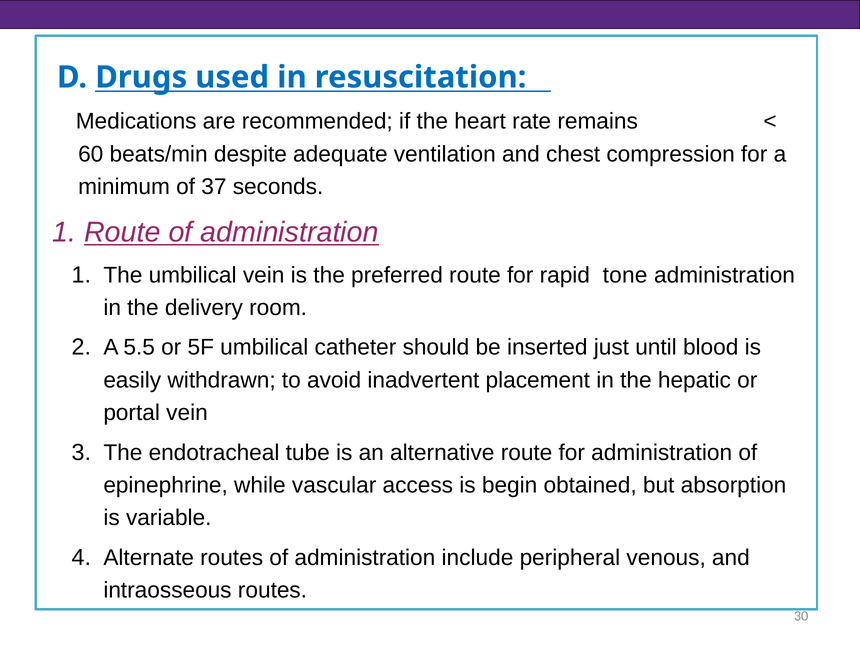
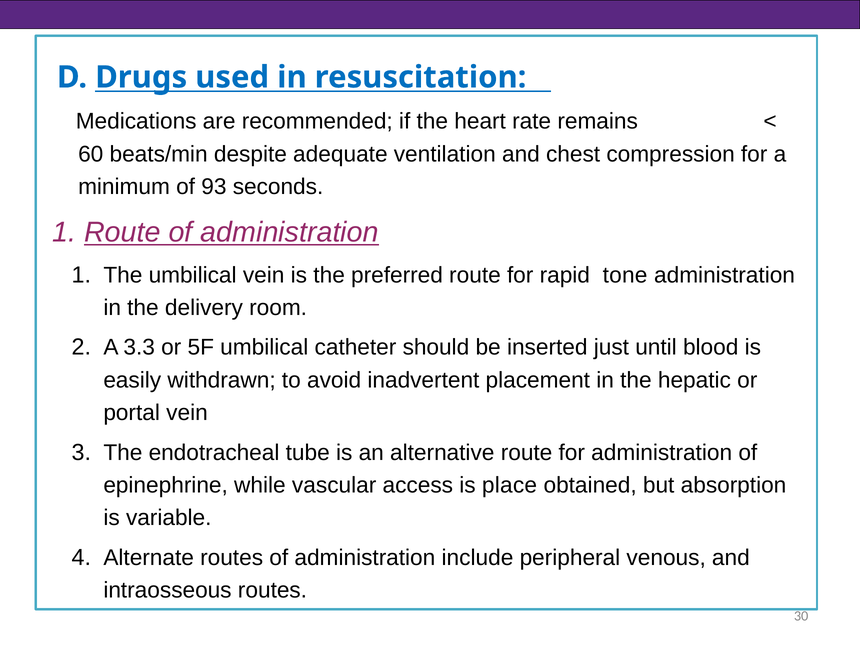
37: 37 -> 93
5.5: 5.5 -> 3.3
begin: begin -> place
